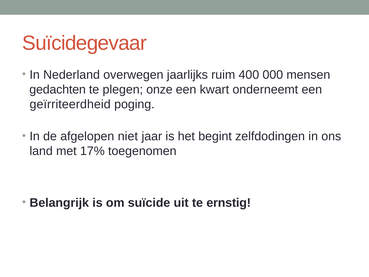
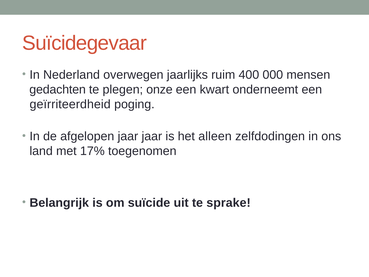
afgelopen niet: niet -> jaar
begint: begint -> alleen
ernstig: ernstig -> sprake
